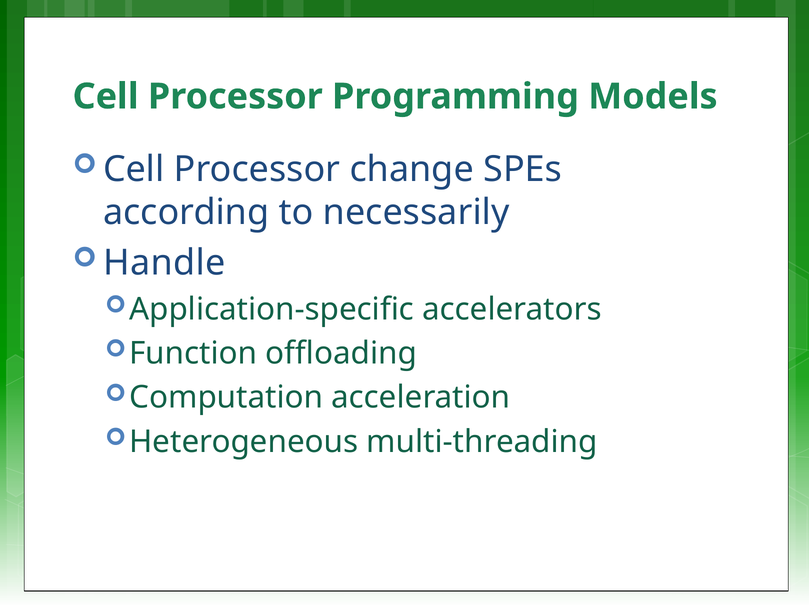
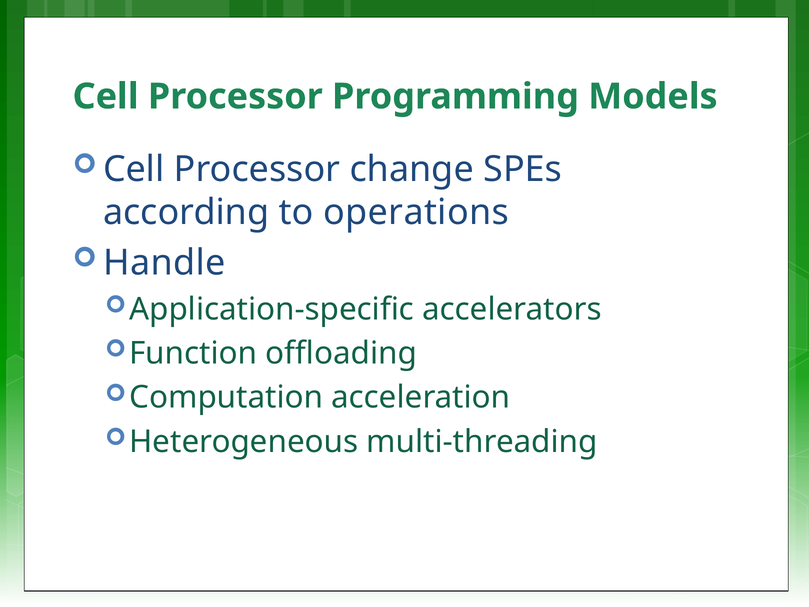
necessarily: necessarily -> operations
